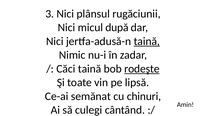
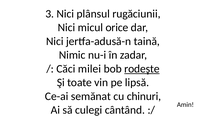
după: după -> orice
taină at (147, 41) underline: present -> none
Căci taină: taină -> milei
